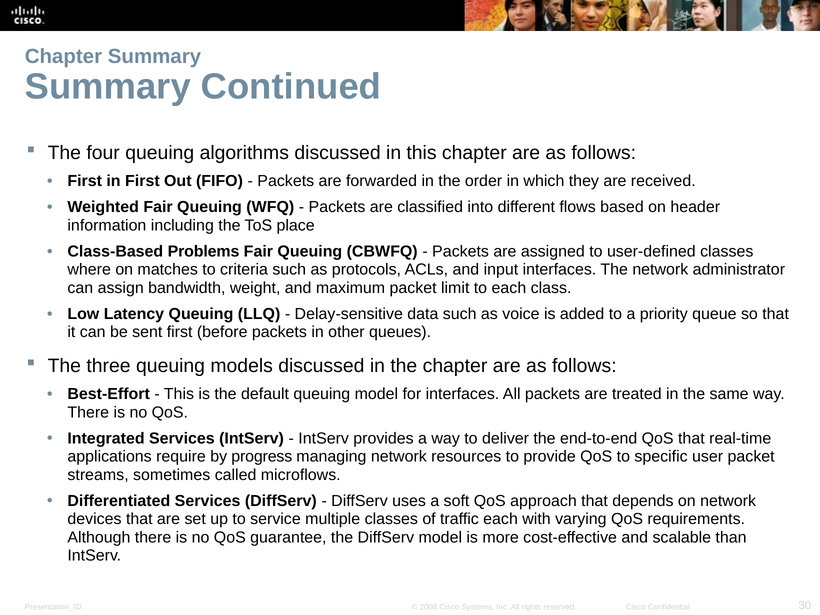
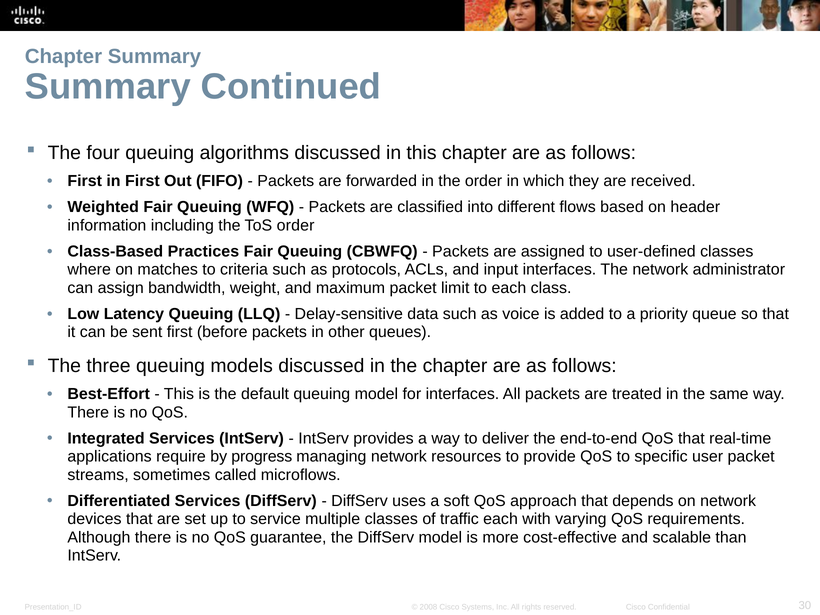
ToS place: place -> order
Problems: Problems -> Practices
